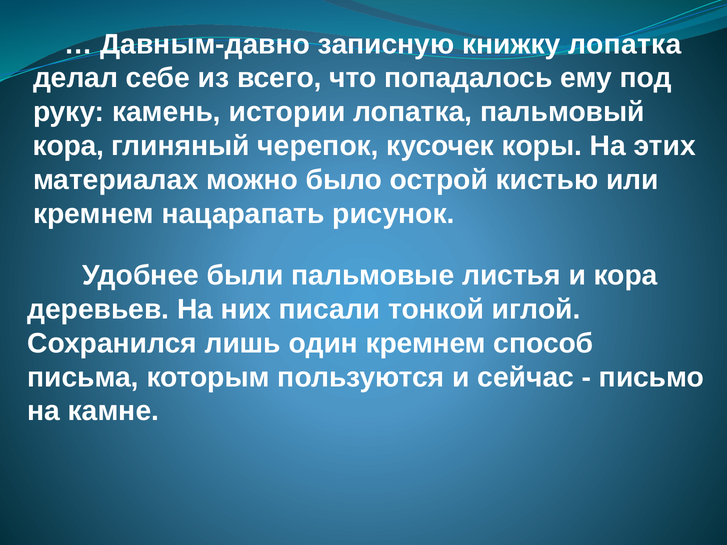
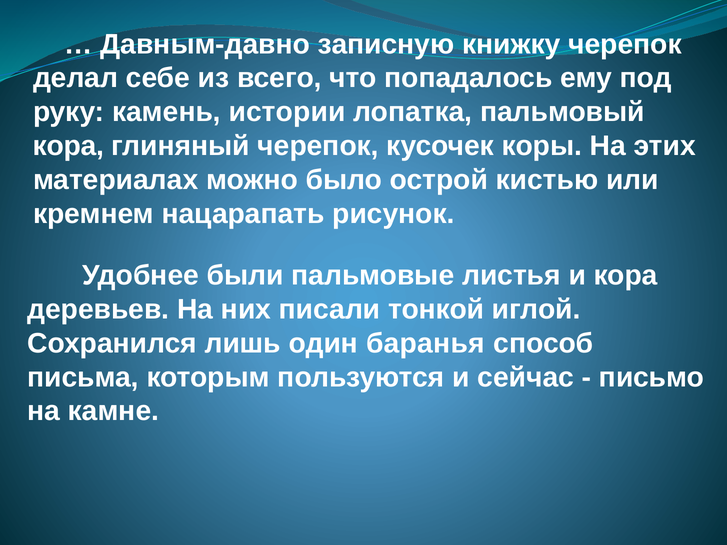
книжку лопатка: лопатка -> черепок
один кремнем: кремнем -> баранья
